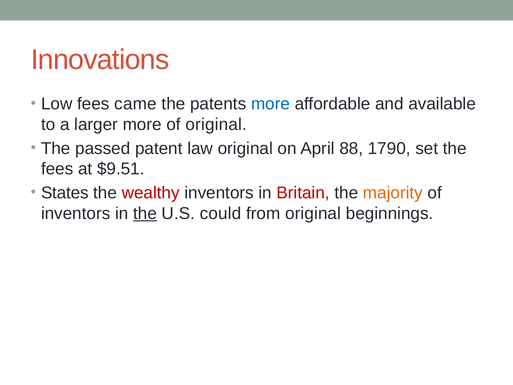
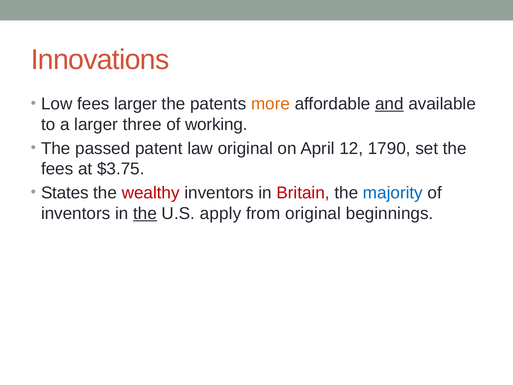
fees came: came -> larger
more at (270, 104) colour: blue -> orange
and underline: none -> present
larger more: more -> three
of original: original -> working
88: 88 -> 12
$9.51: $9.51 -> $3.75
majority colour: orange -> blue
could: could -> apply
